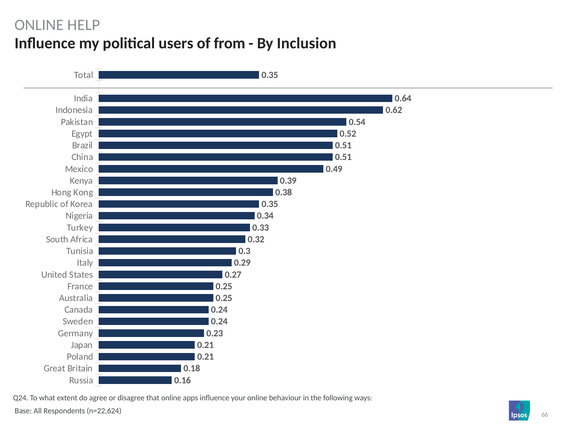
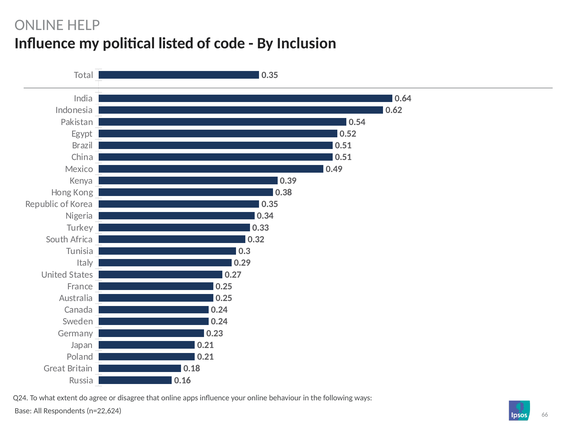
users: users -> listed
from: from -> code
